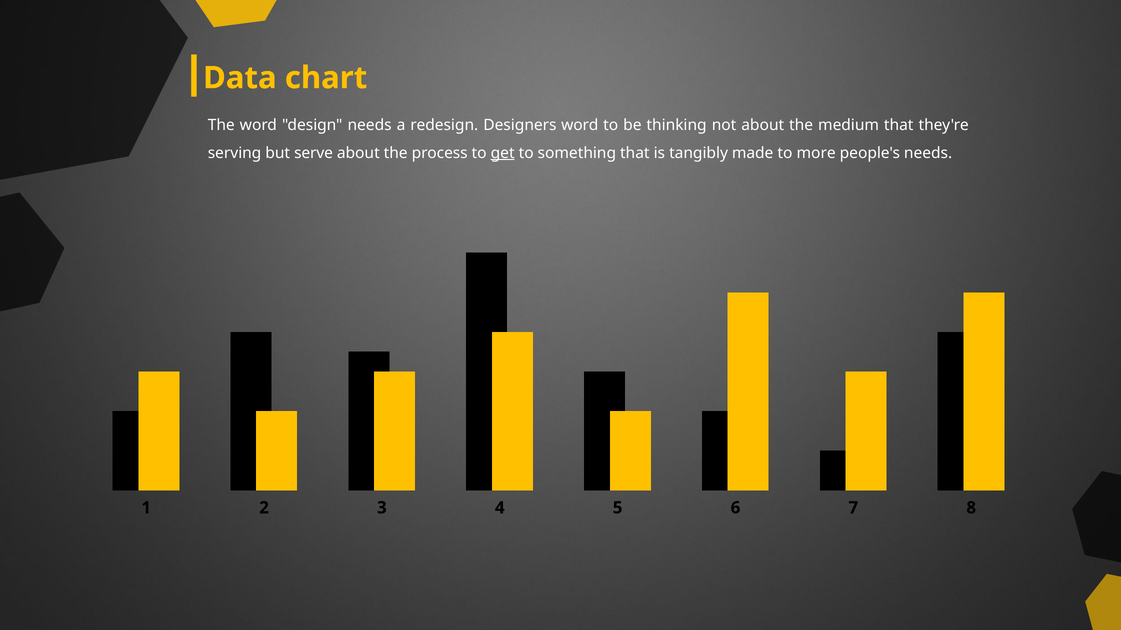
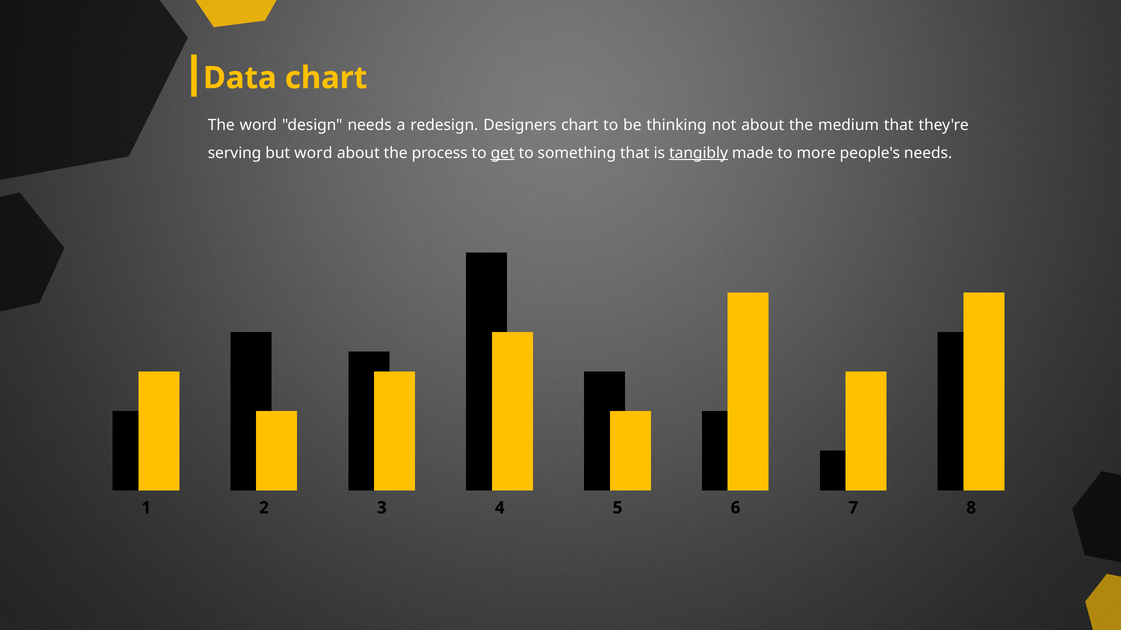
Designers word: word -> chart
but serve: serve -> word
tangibly underline: none -> present
